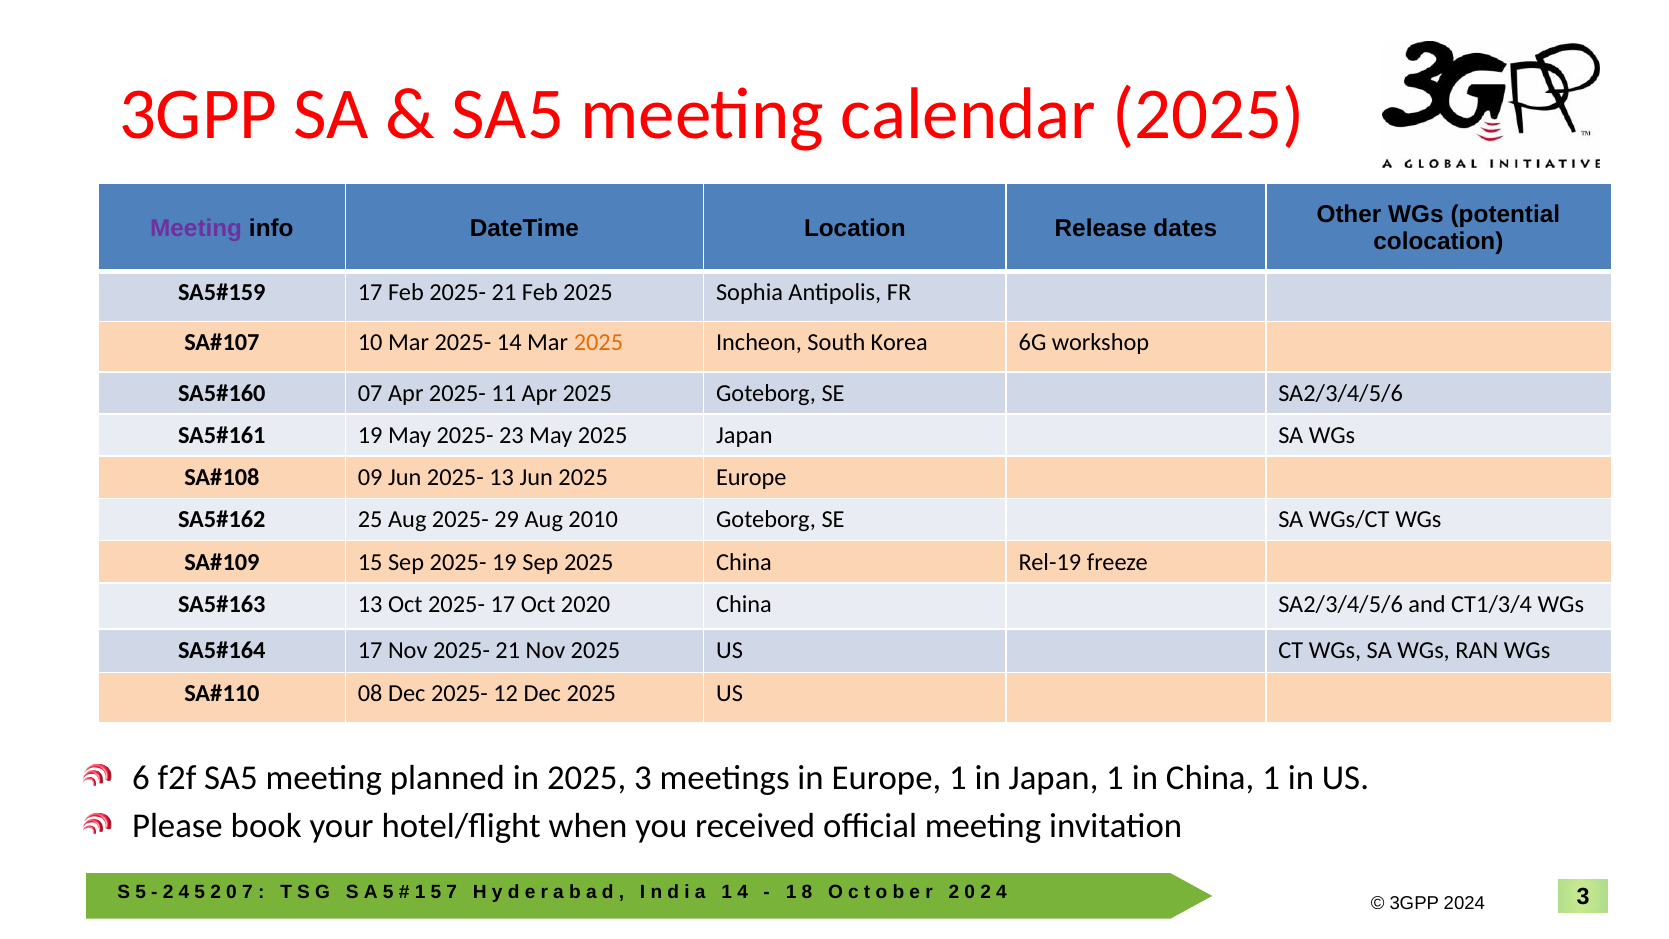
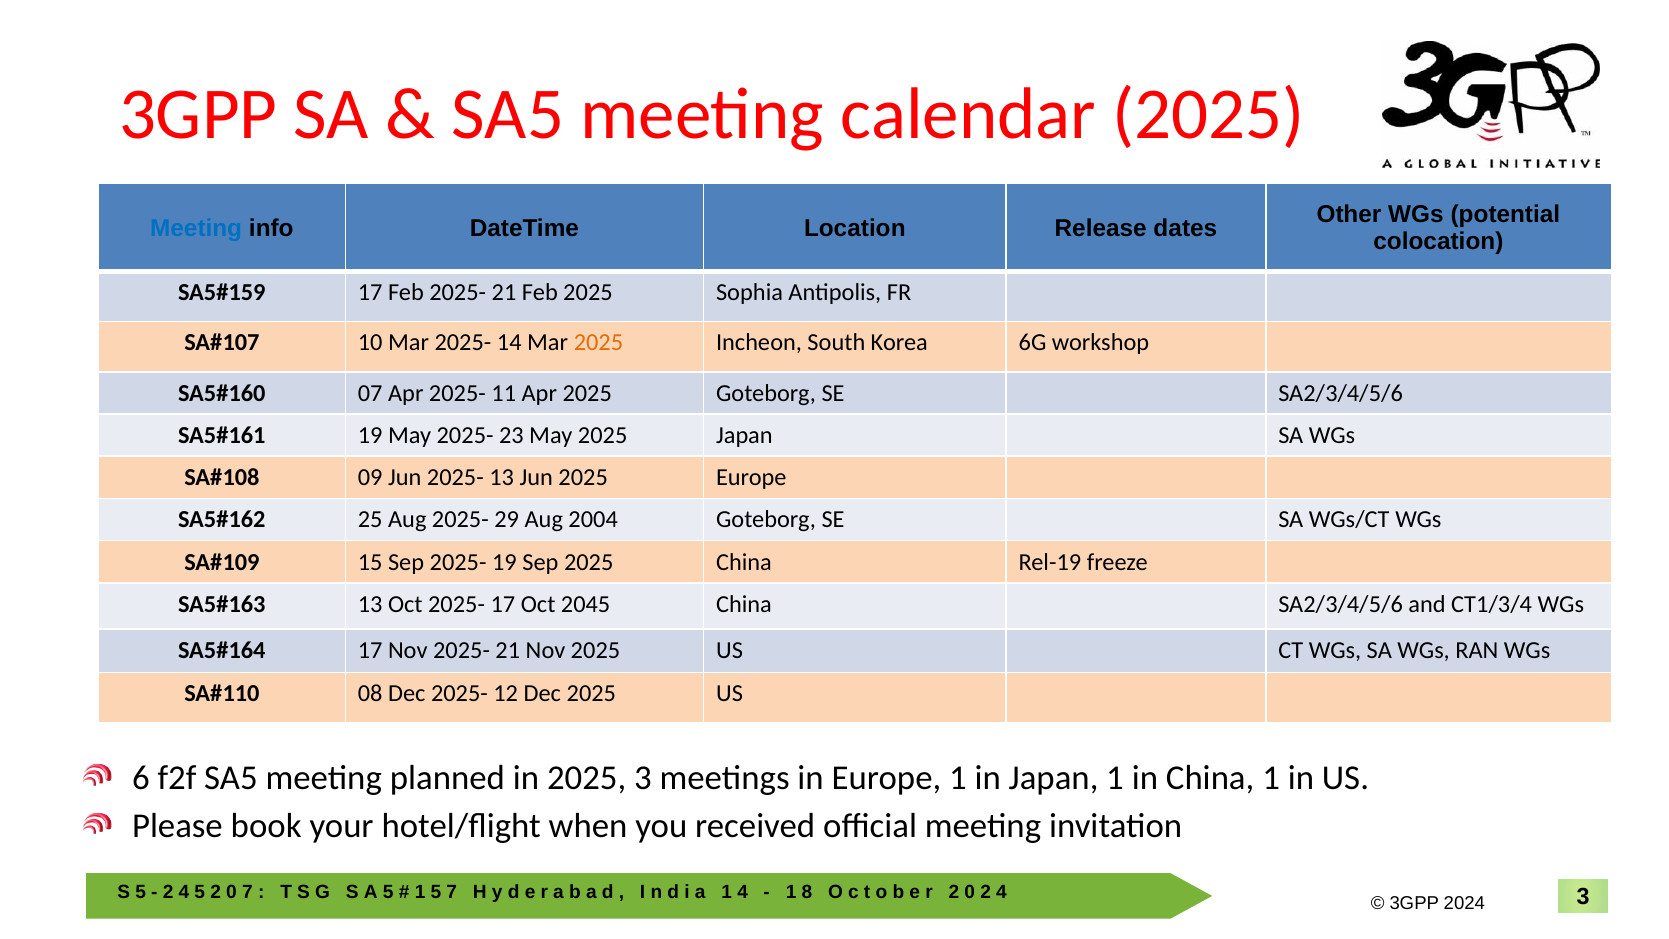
Meeting at (196, 228) colour: purple -> blue
2010: 2010 -> 2004
2020: 2020 -> 2045
